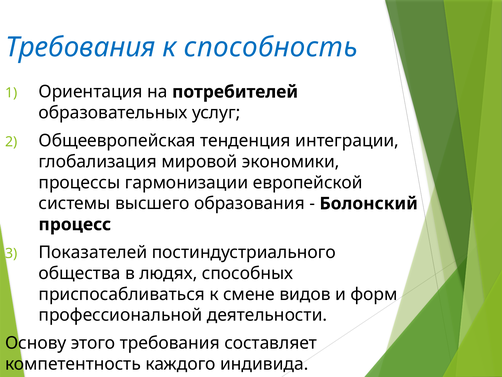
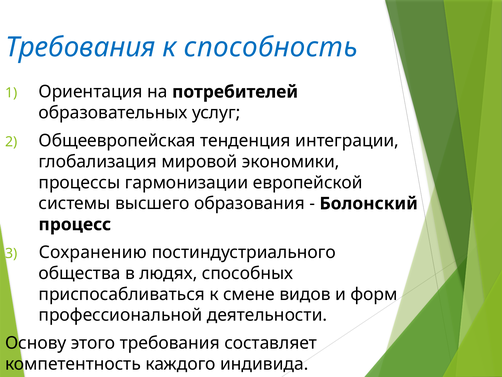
Показателей: Показателей -> Сохранению
